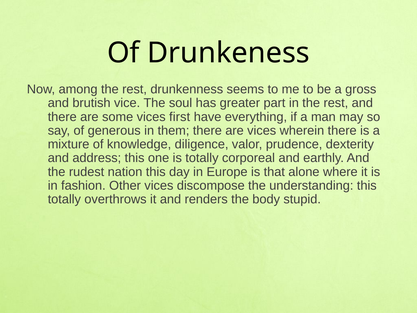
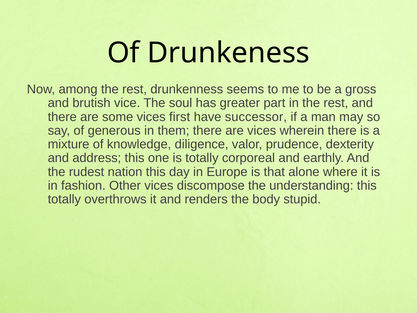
everything: everything -> successor
